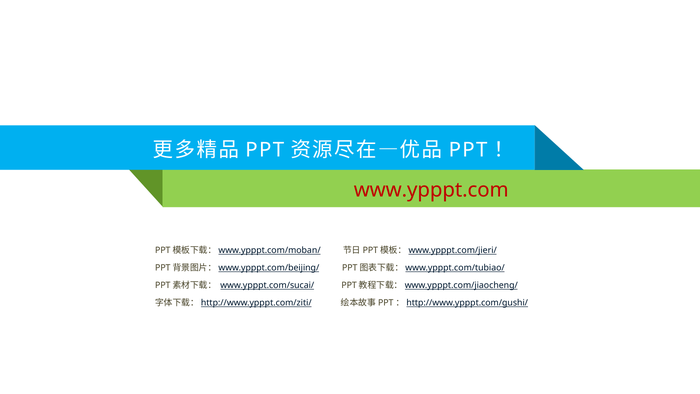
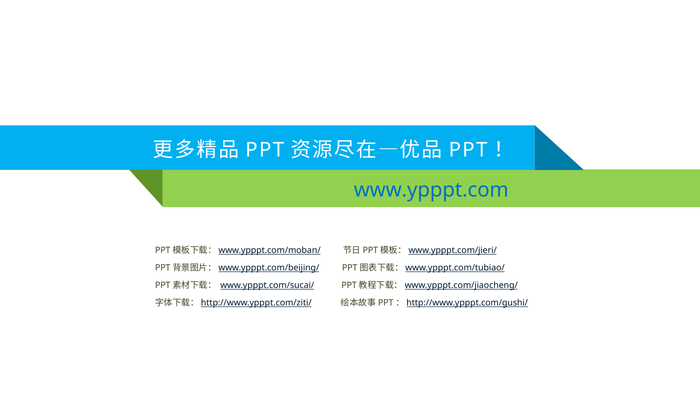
www.ypppt.com colour: red -> blue
